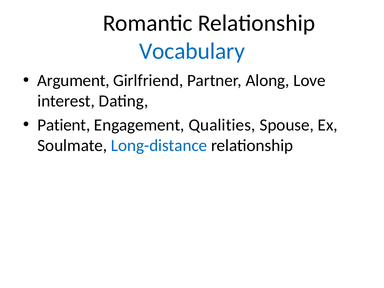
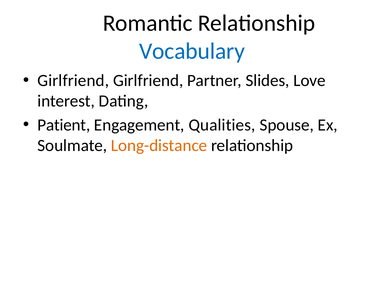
Argument at (73, 81): Argument -> Girlfriend
Along: Along -> Slides
Long-distance colour: blue -> orange
